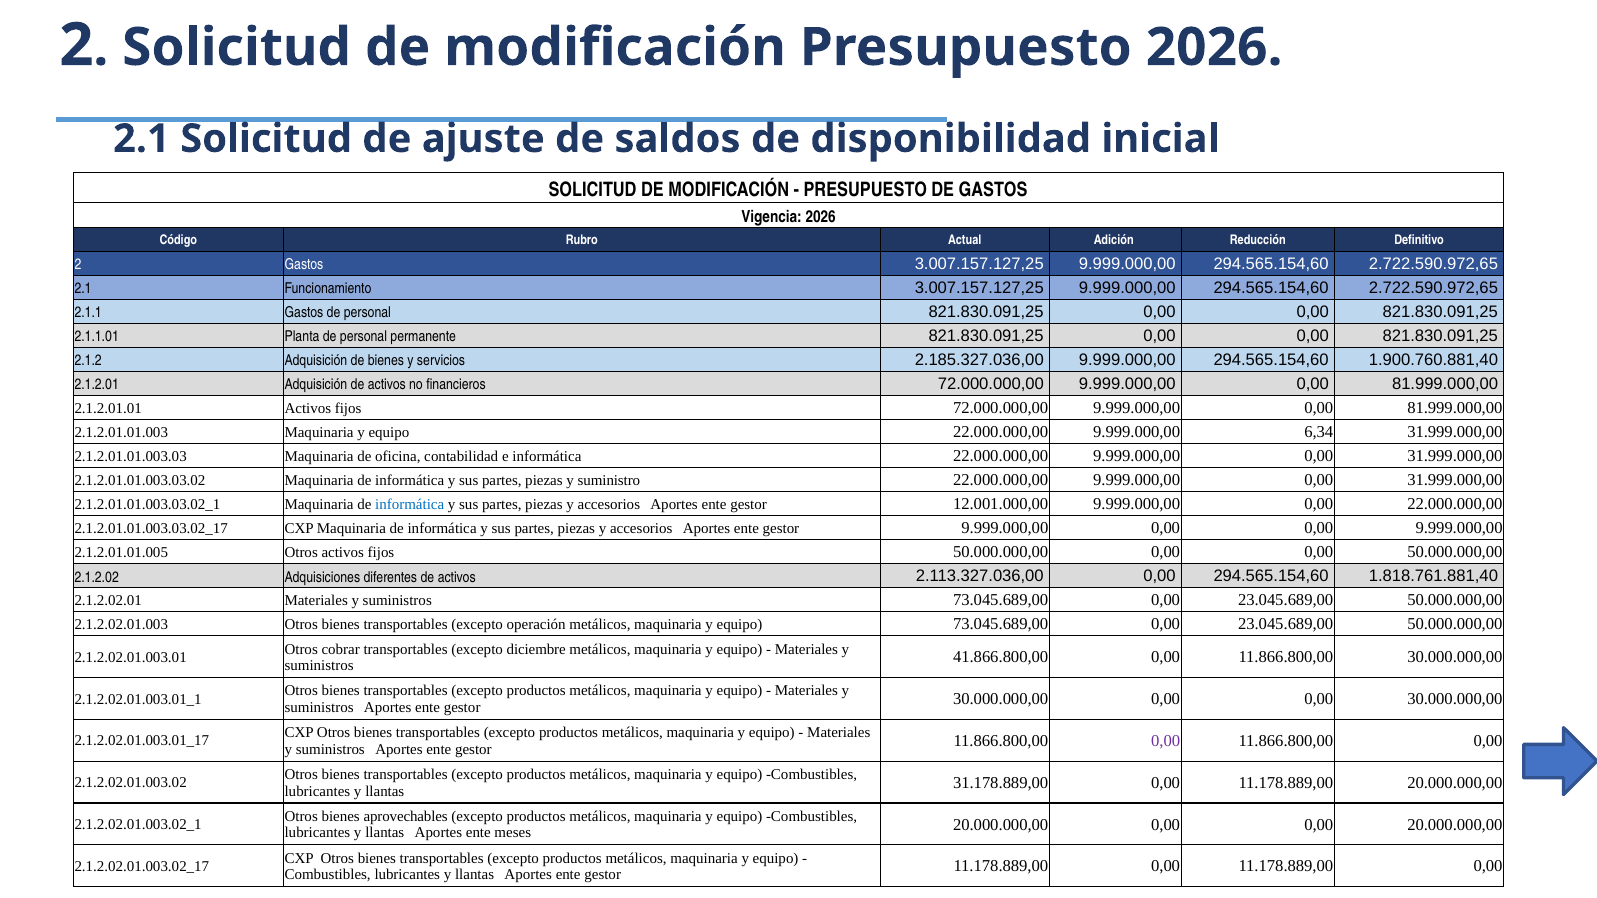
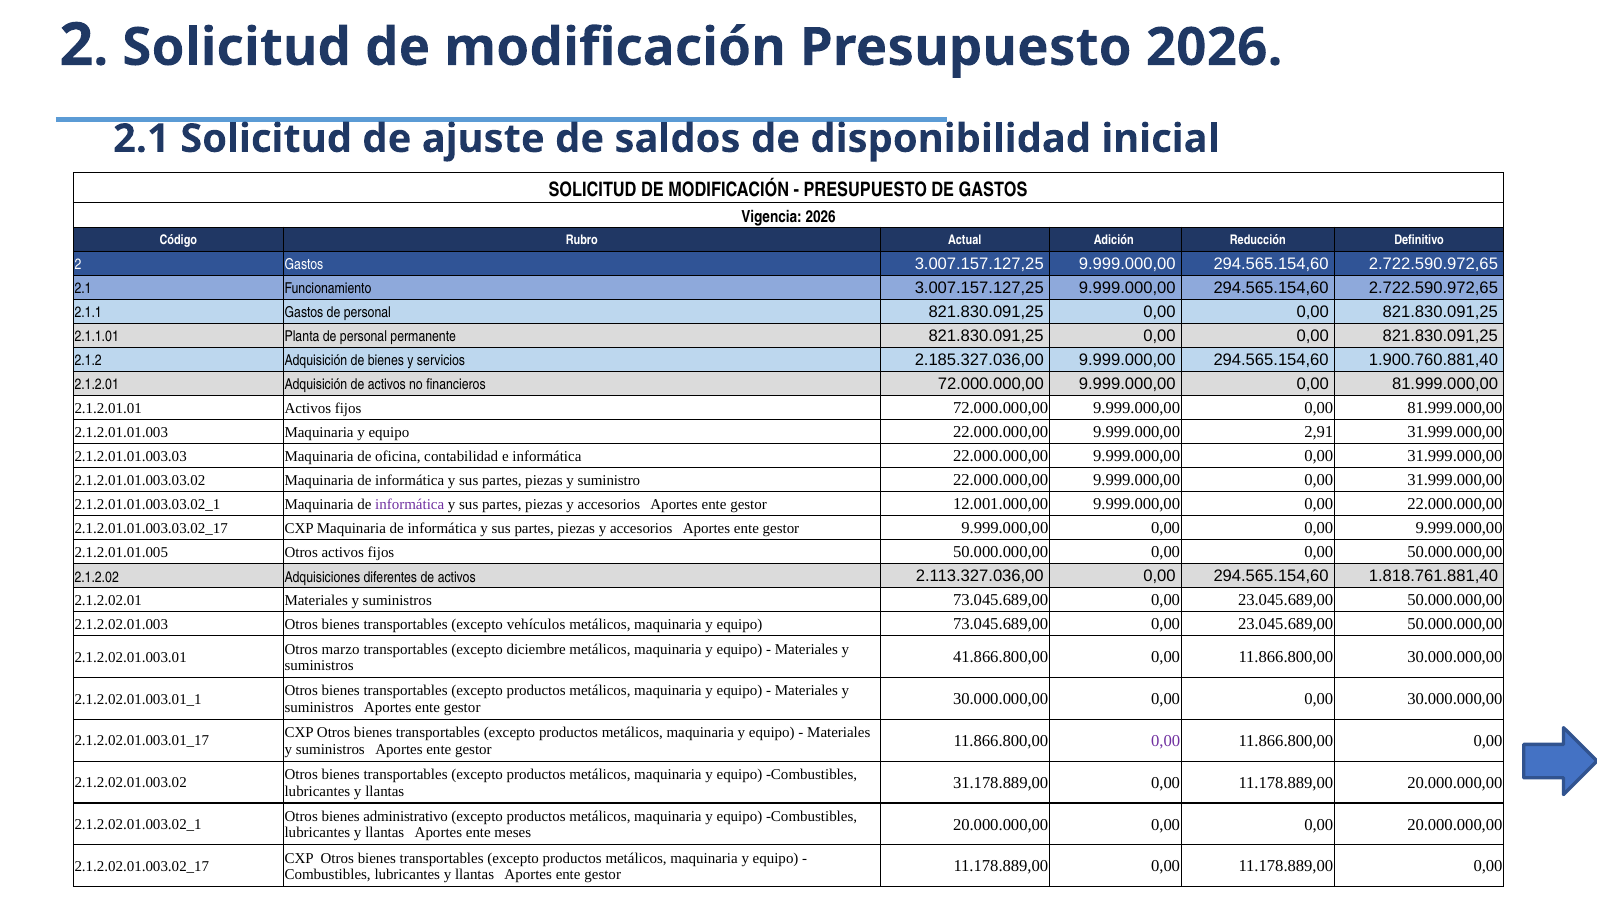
6,34: 6,34 -> 2,91
informática at (410, 504) colour: blue -> purple
operación: operación -> vehículos
cobrar: cobrar -> marzo
aprovechables: aprovechables -> administrativo
